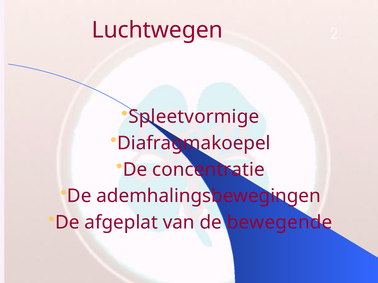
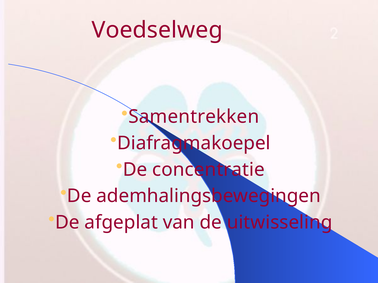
Luchtwegen: Luchtwegen -> Voedselweg
Spleetvormige: Spleetvormige -> Samentrekken
bewegende: bewegende -> uitwisseling
